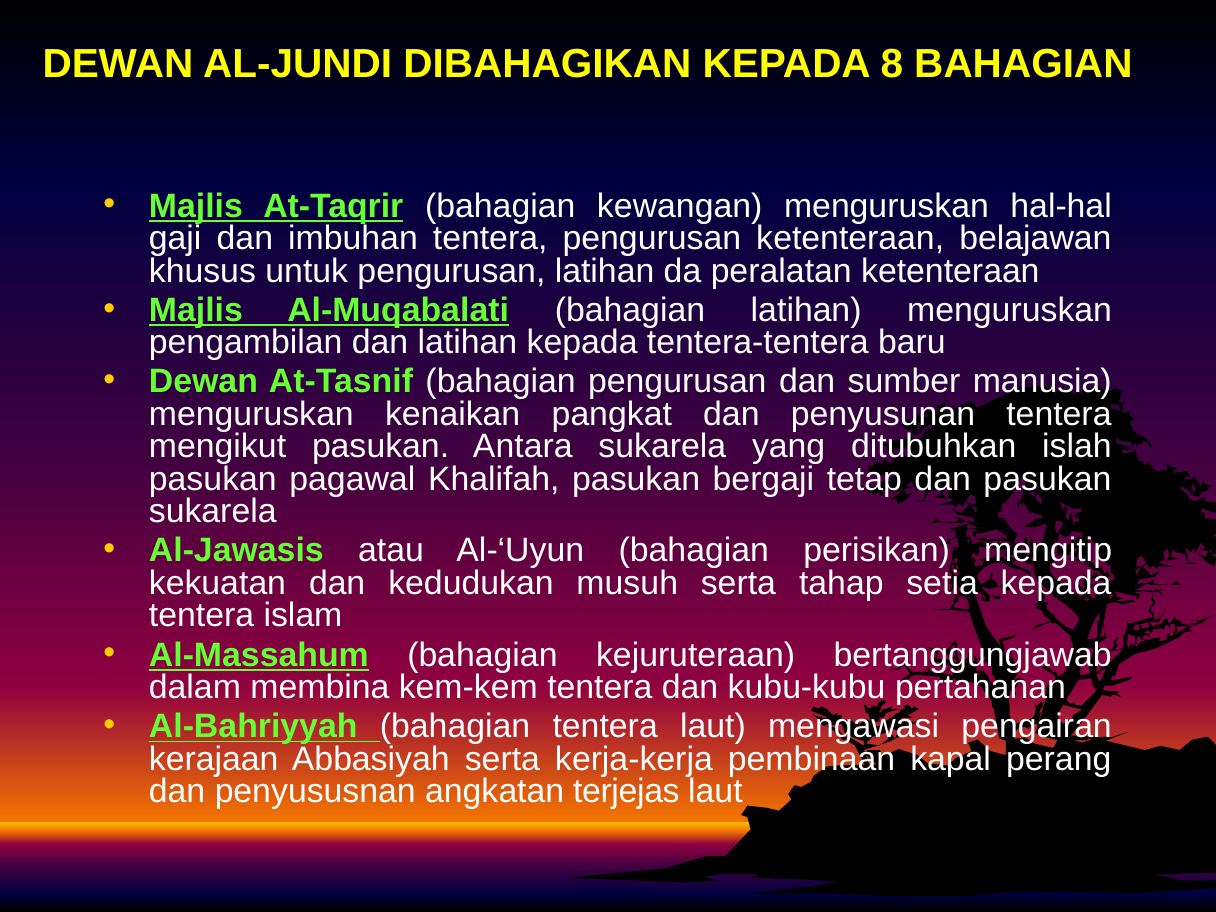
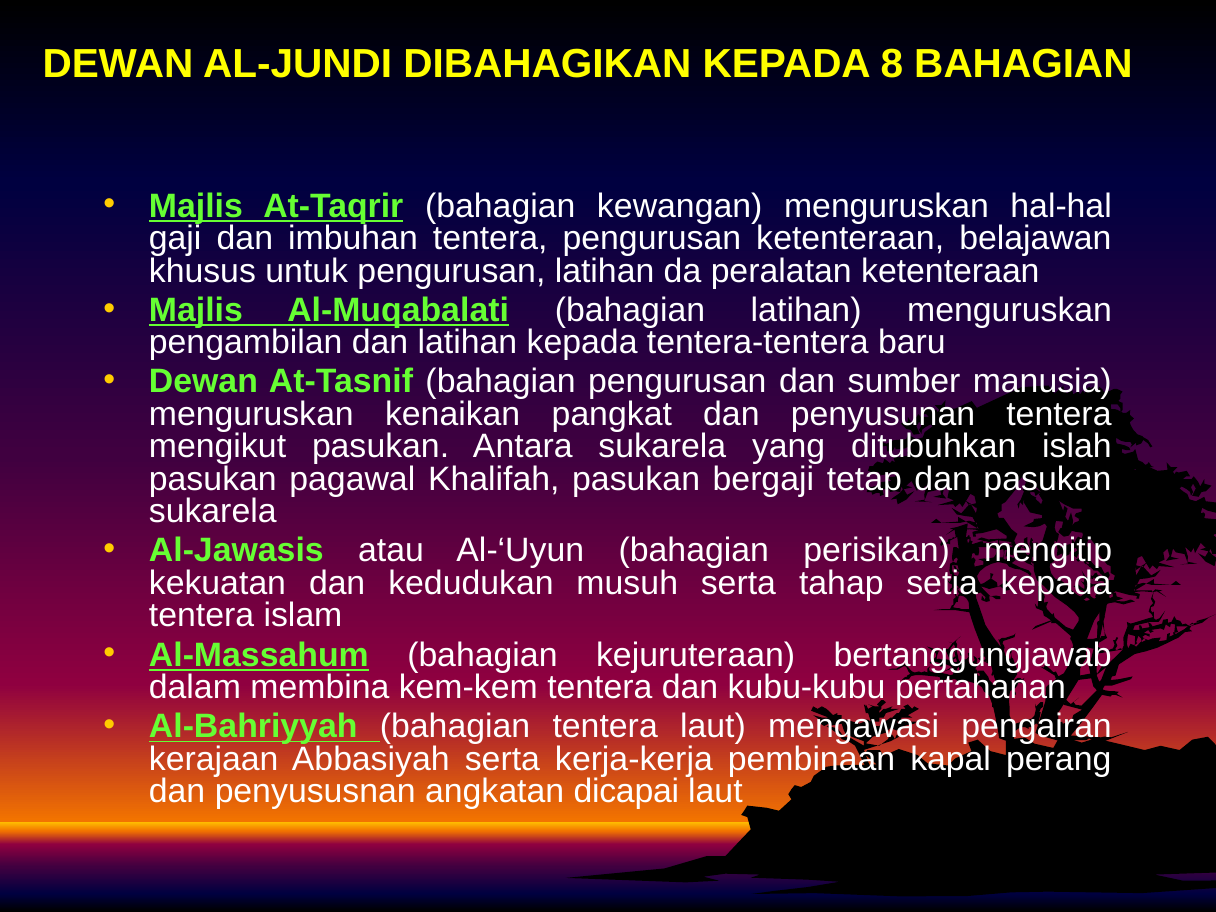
terjejas: terjejas -> dicapai
